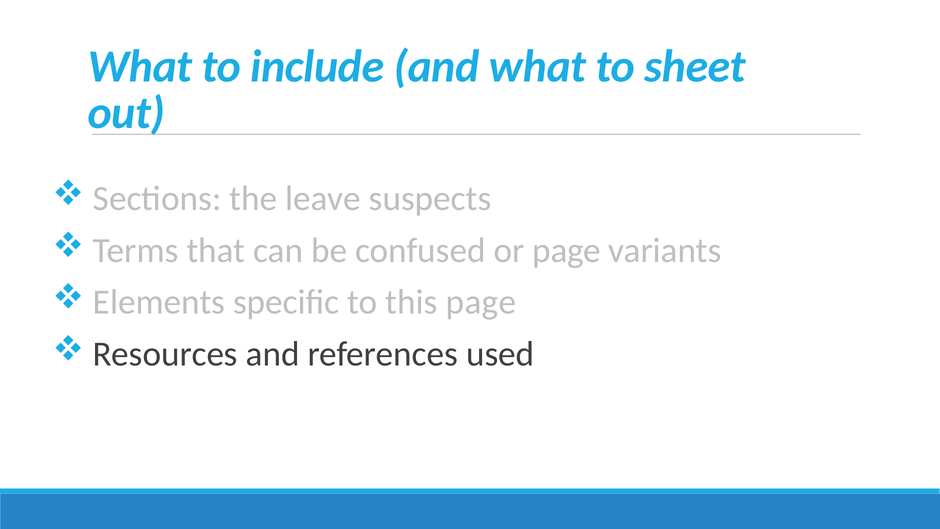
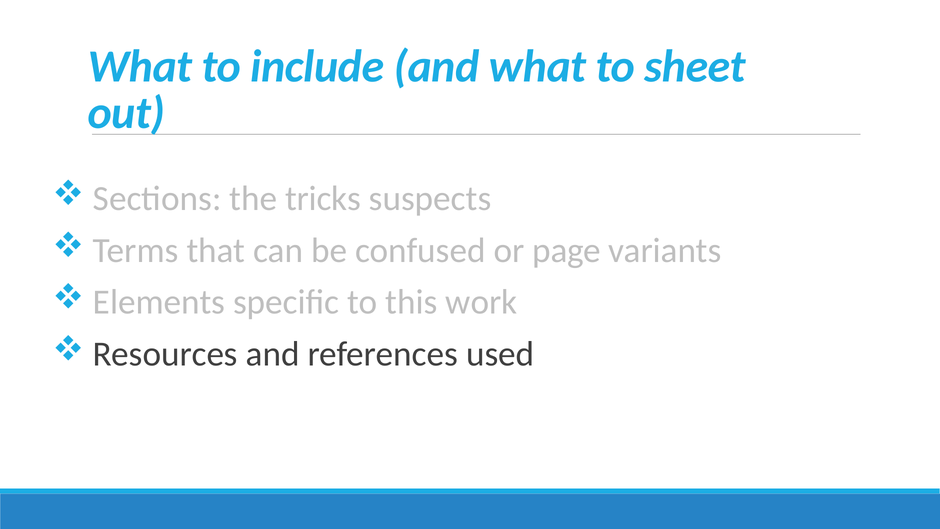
leave: leave -> tricks
this page: page -> work
